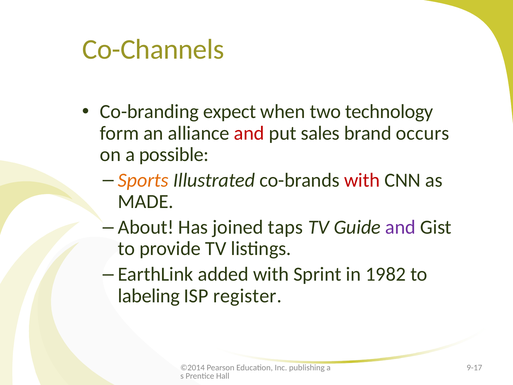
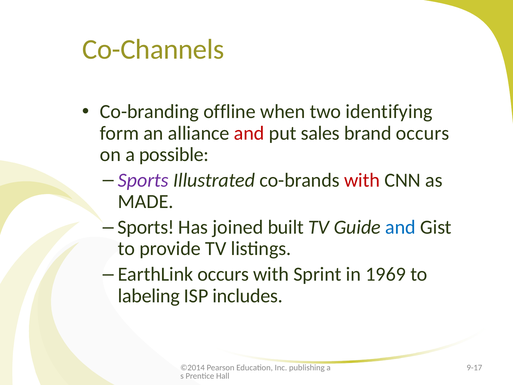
expect: expect -> offline
technology: technology -> identifying
Sports at (143, 180) colour: orange -> purple
About at (146, 227): About -> Sports
taps: taps -> built
and at (401, 227) colour: purple -> blue
EarthLink added: added -> occurs
1982: 1982 -> 1969
register: register -> includes
